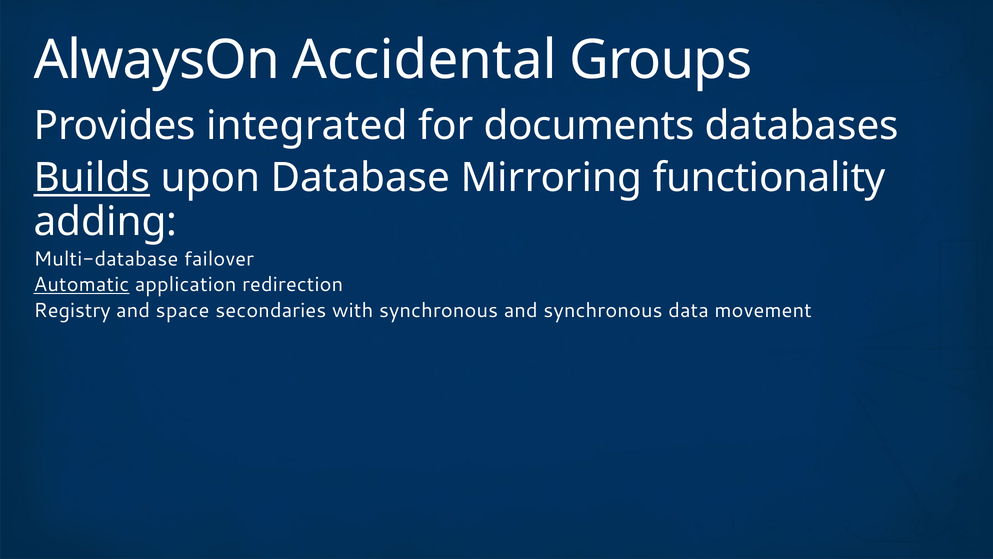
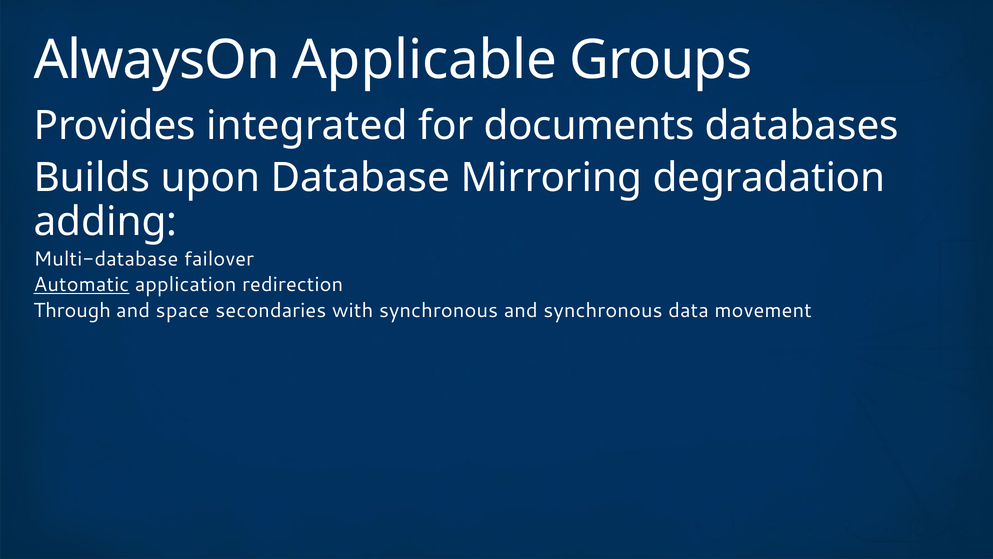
Accidental: Accidental -> Applicable
Builds underline: present -> none
functionality: functionality -> degradation
Registry: Registry -> Through
